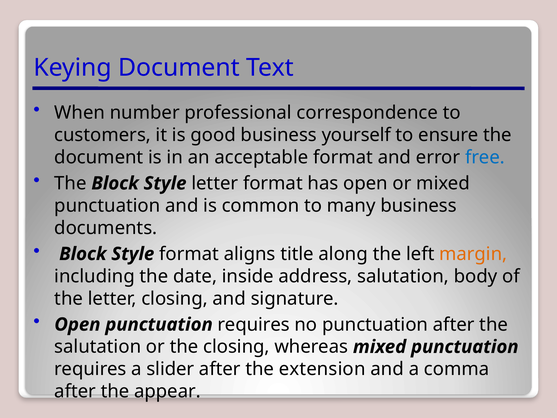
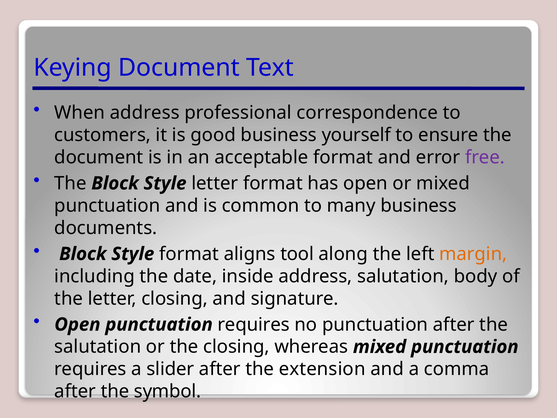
When number: number -> address
free colour: blue -> purple
title: title -> tool
appear: appear -> symbol
